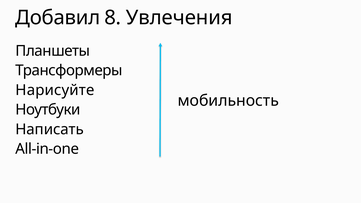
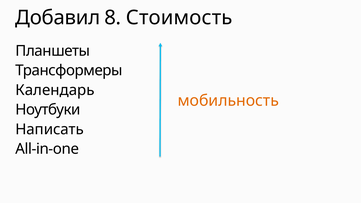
Увлечения: Увлечения -> Стоимость
Нарисуйте: Нарисуйте -> Календарь
мобильность colour: black -> orange
